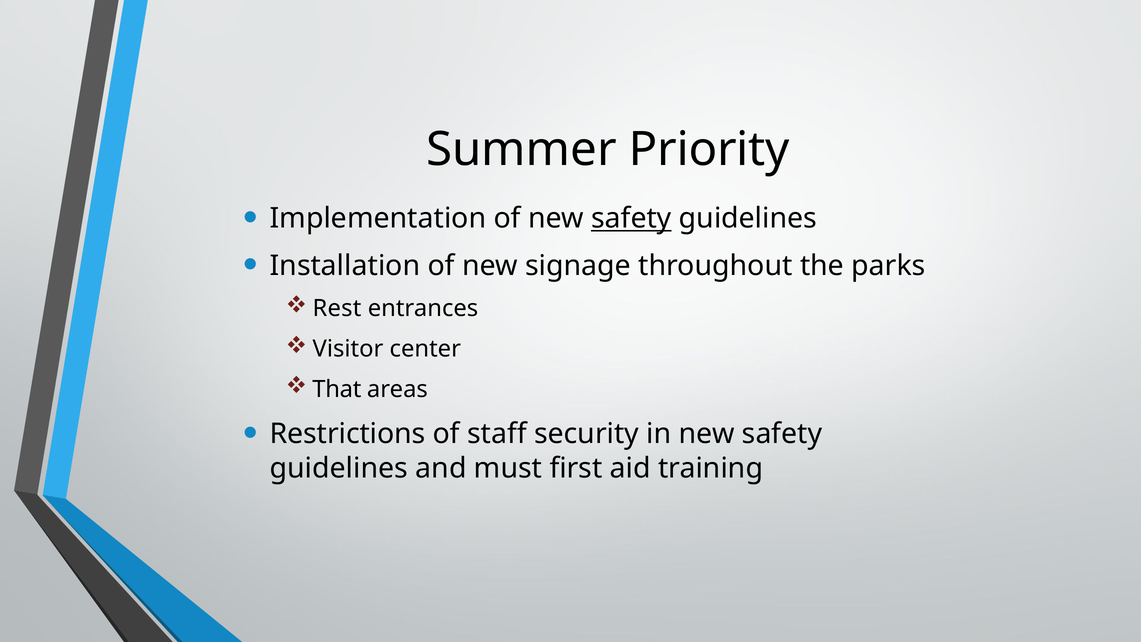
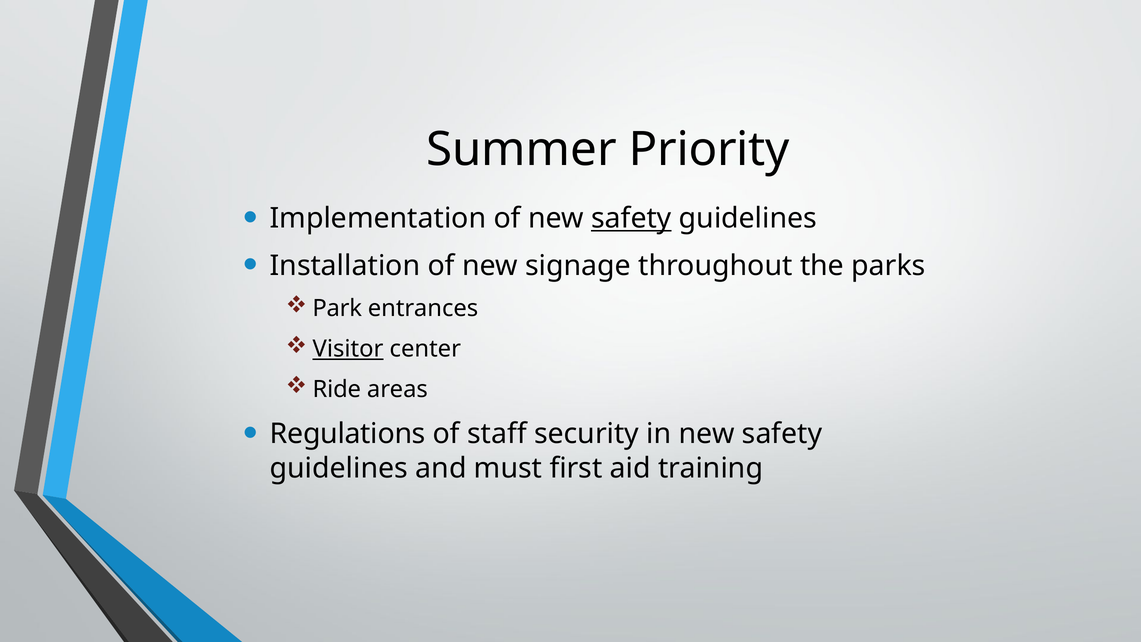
Rest: Rest -> Park
Visitor underline: none -> present
That: That -> Ride
Restrictions: Restrictions -> Regulations
